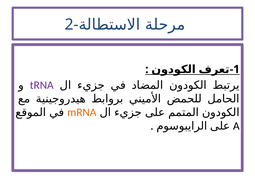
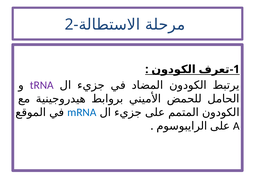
mRNA colour: orange -> blue
